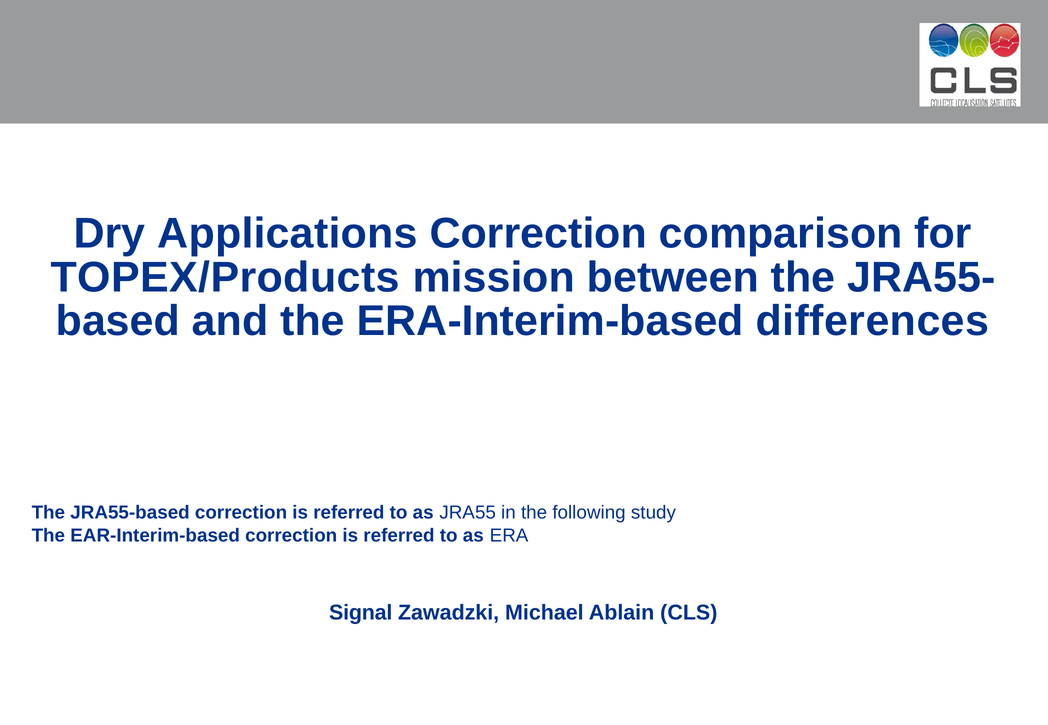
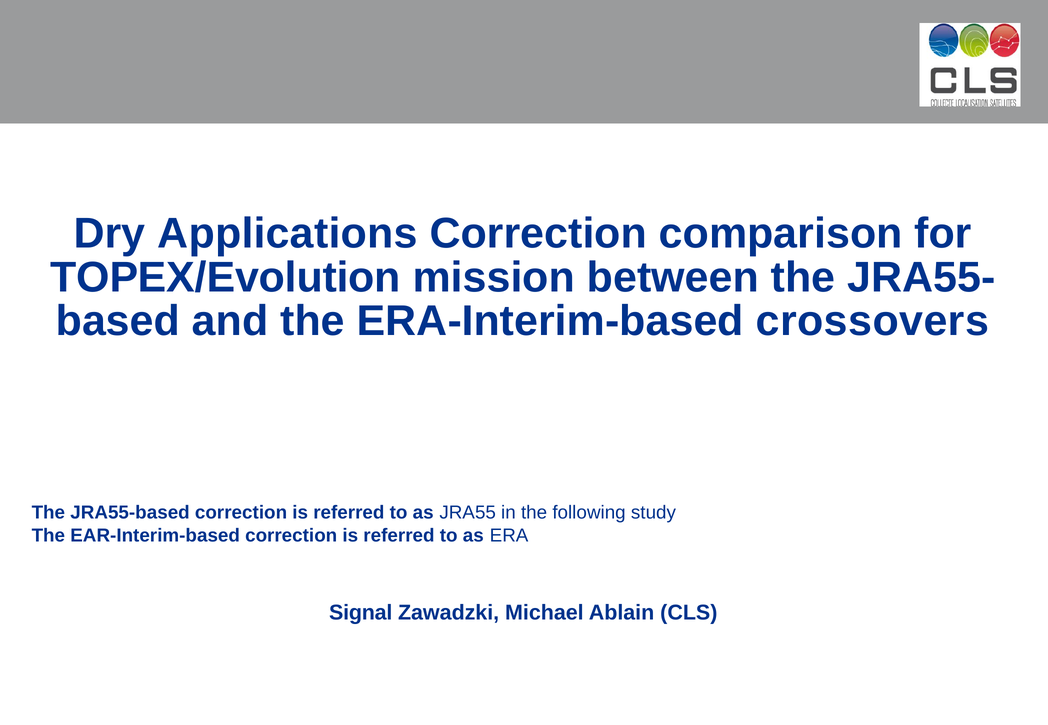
TOPEX/Products: TOPEX/Products -> TOPEX/Evolution
differences: differences -> crossovers
